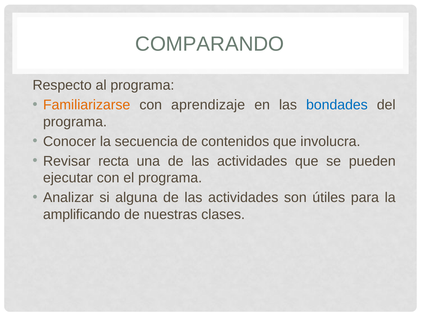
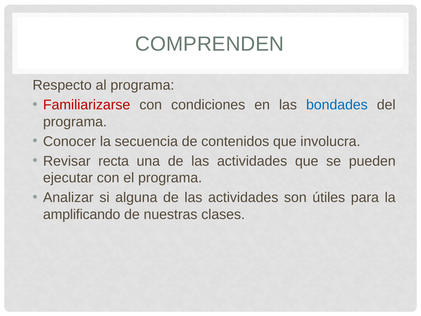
COMPARANDO: COMPARANDO -> COMPRENDEN
Familiarizarse colour: orange -> red
aprendizaje: aprendizaje -> condiciones
